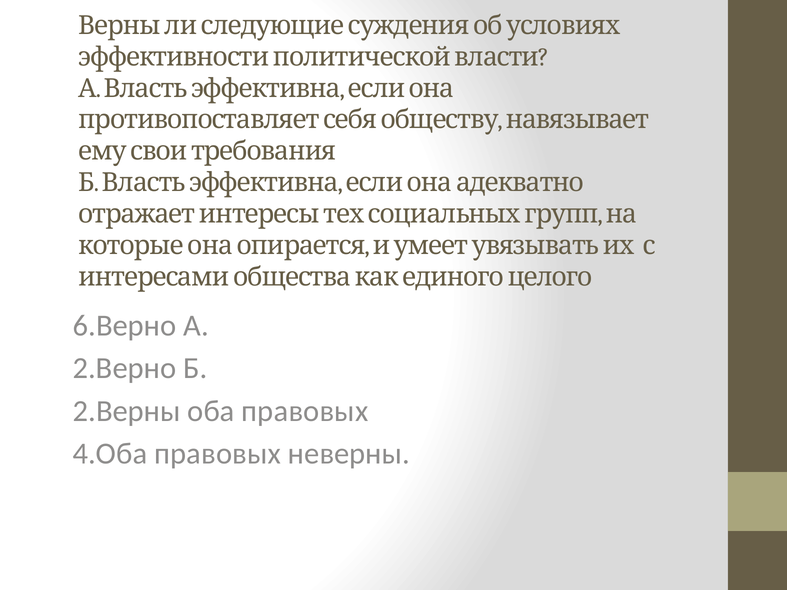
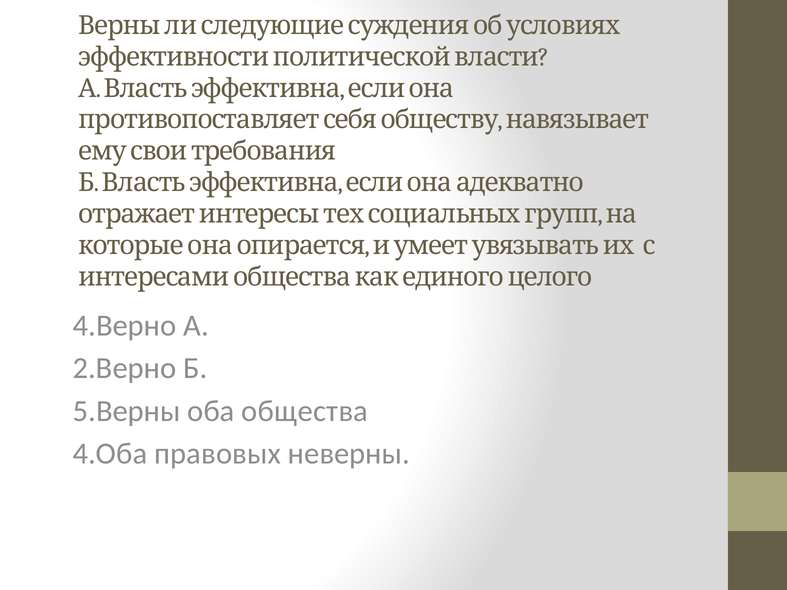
6.Верно: 6.Верно -> 4.Верно
2.Верны: 2.Верны -> 5.Верны
оба правовых: правовых -> общества
